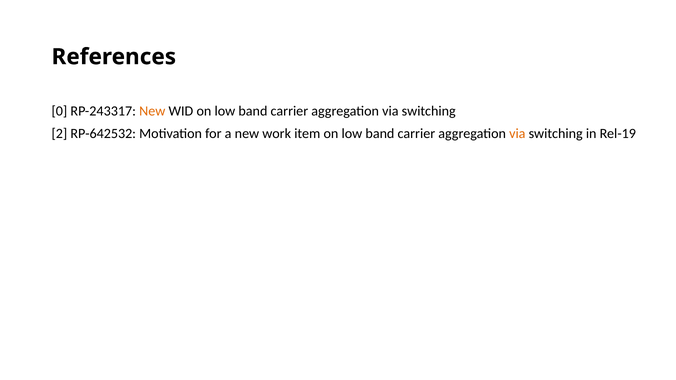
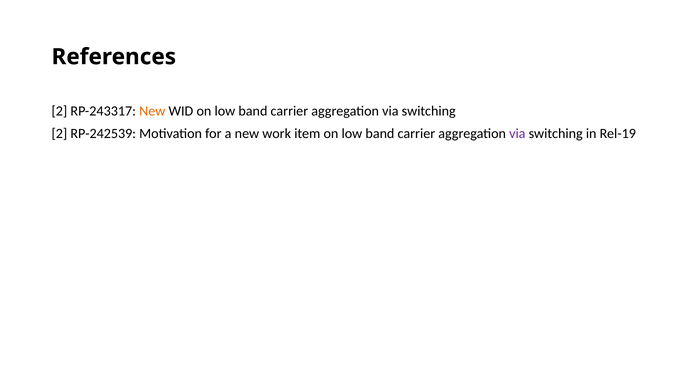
0 at (59, 111): 0 -> 2
RP-642532: RP-642532 -> RP-242539
via at (517, 134) colour: orange -> purple
